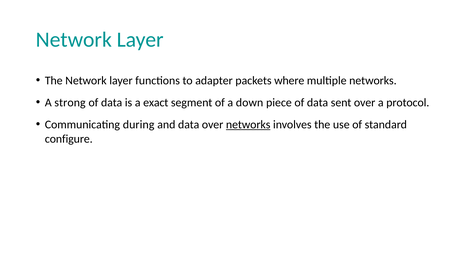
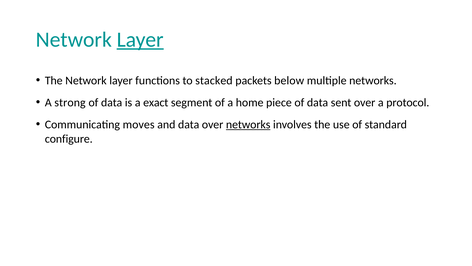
Layer at (140, 40) underline: none -> present
adapter: adapter -> stacked
where: where -> below
down: down -> home
during: during -> moves
